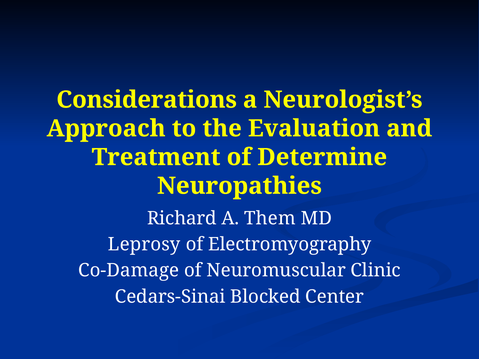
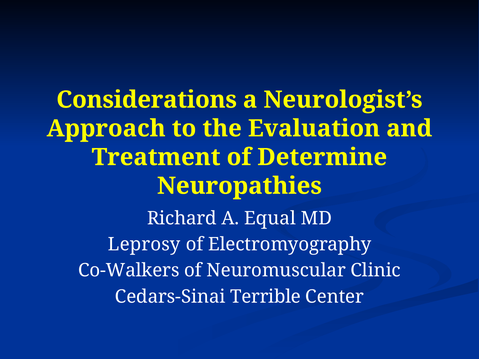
Them: Them -> Equal
Co-Damage: Co-Damage -> Co-Walkers
Blocked: Blocked -> Terrible
